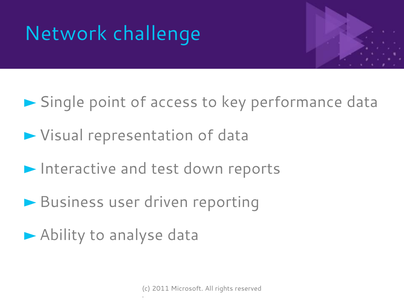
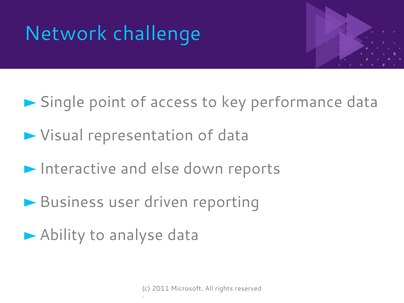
test: test -> else
